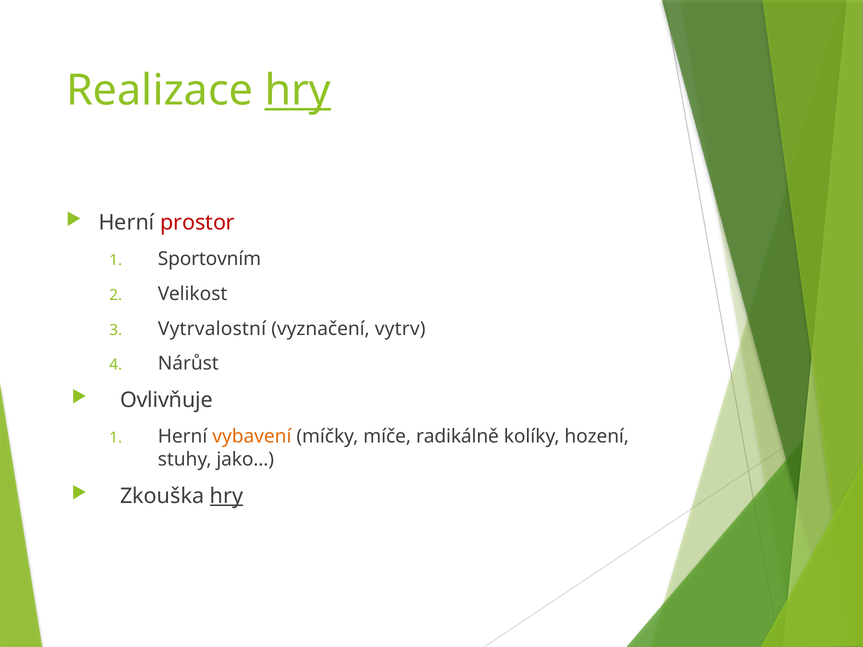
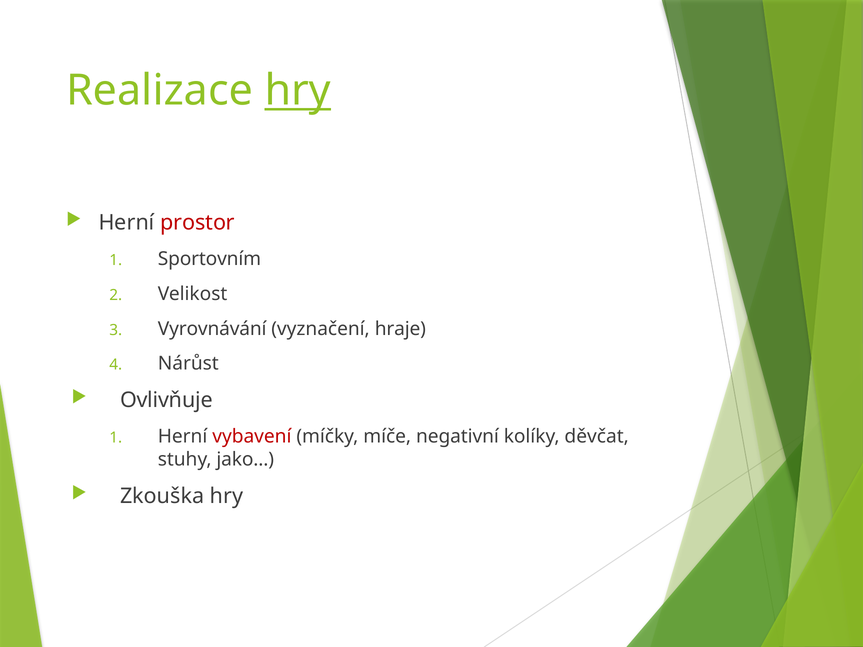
Vytrvalostní: Vytrvalostní -> Vyrovnávání
vytrv: vytrv -> hraje
vybavení colour: orange -> red
radikálně: radikálně -> negativní
hození: hození -> děvčat
hry at (226, 496) underline: present -> none
